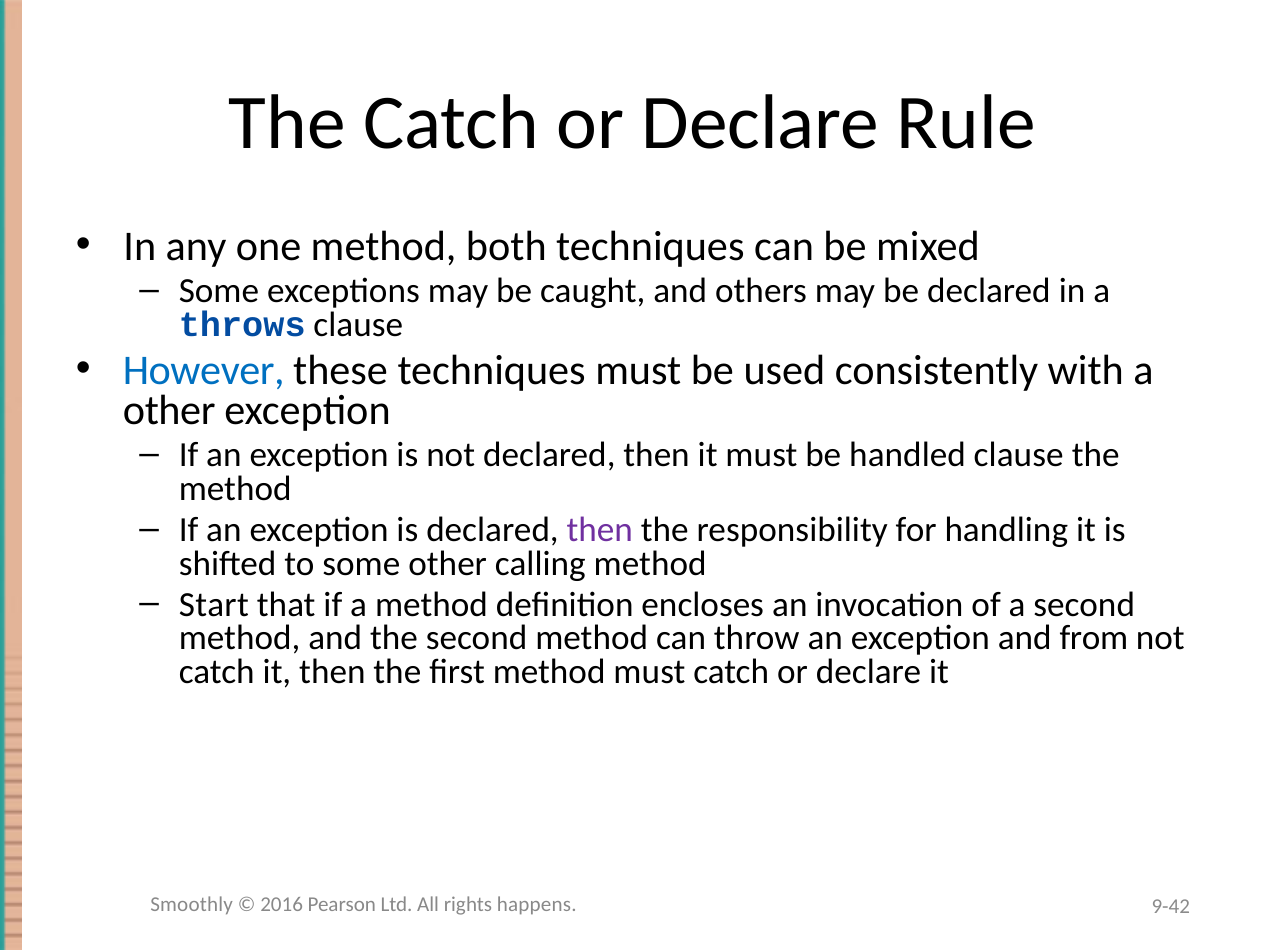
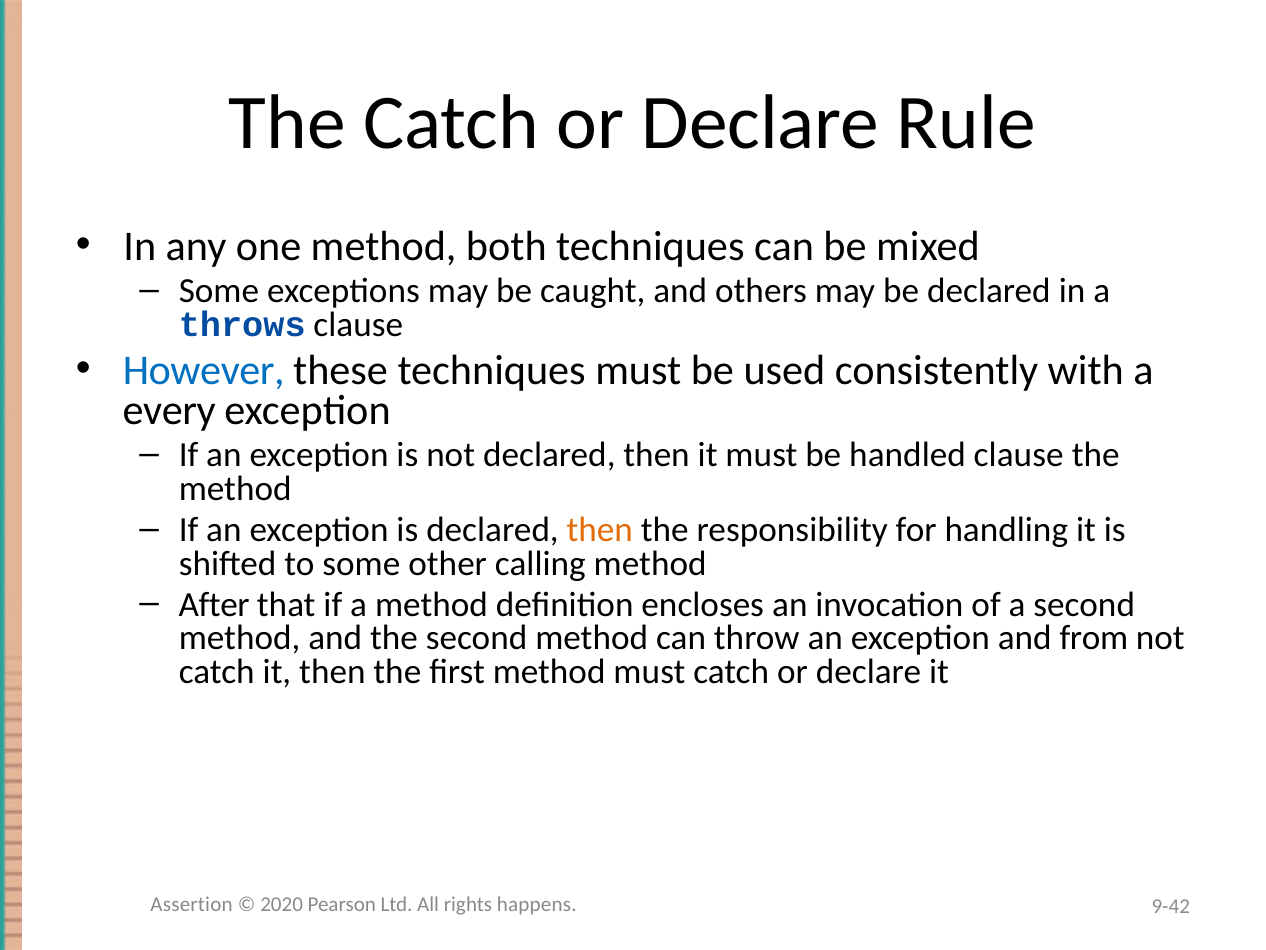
other at (169, 410): other -> every
then at (600, 530) colour: purple -> orange
Start: Start -> After
Smoothly: Smoothly -> Assertion
2016: 2016 -> 2020
